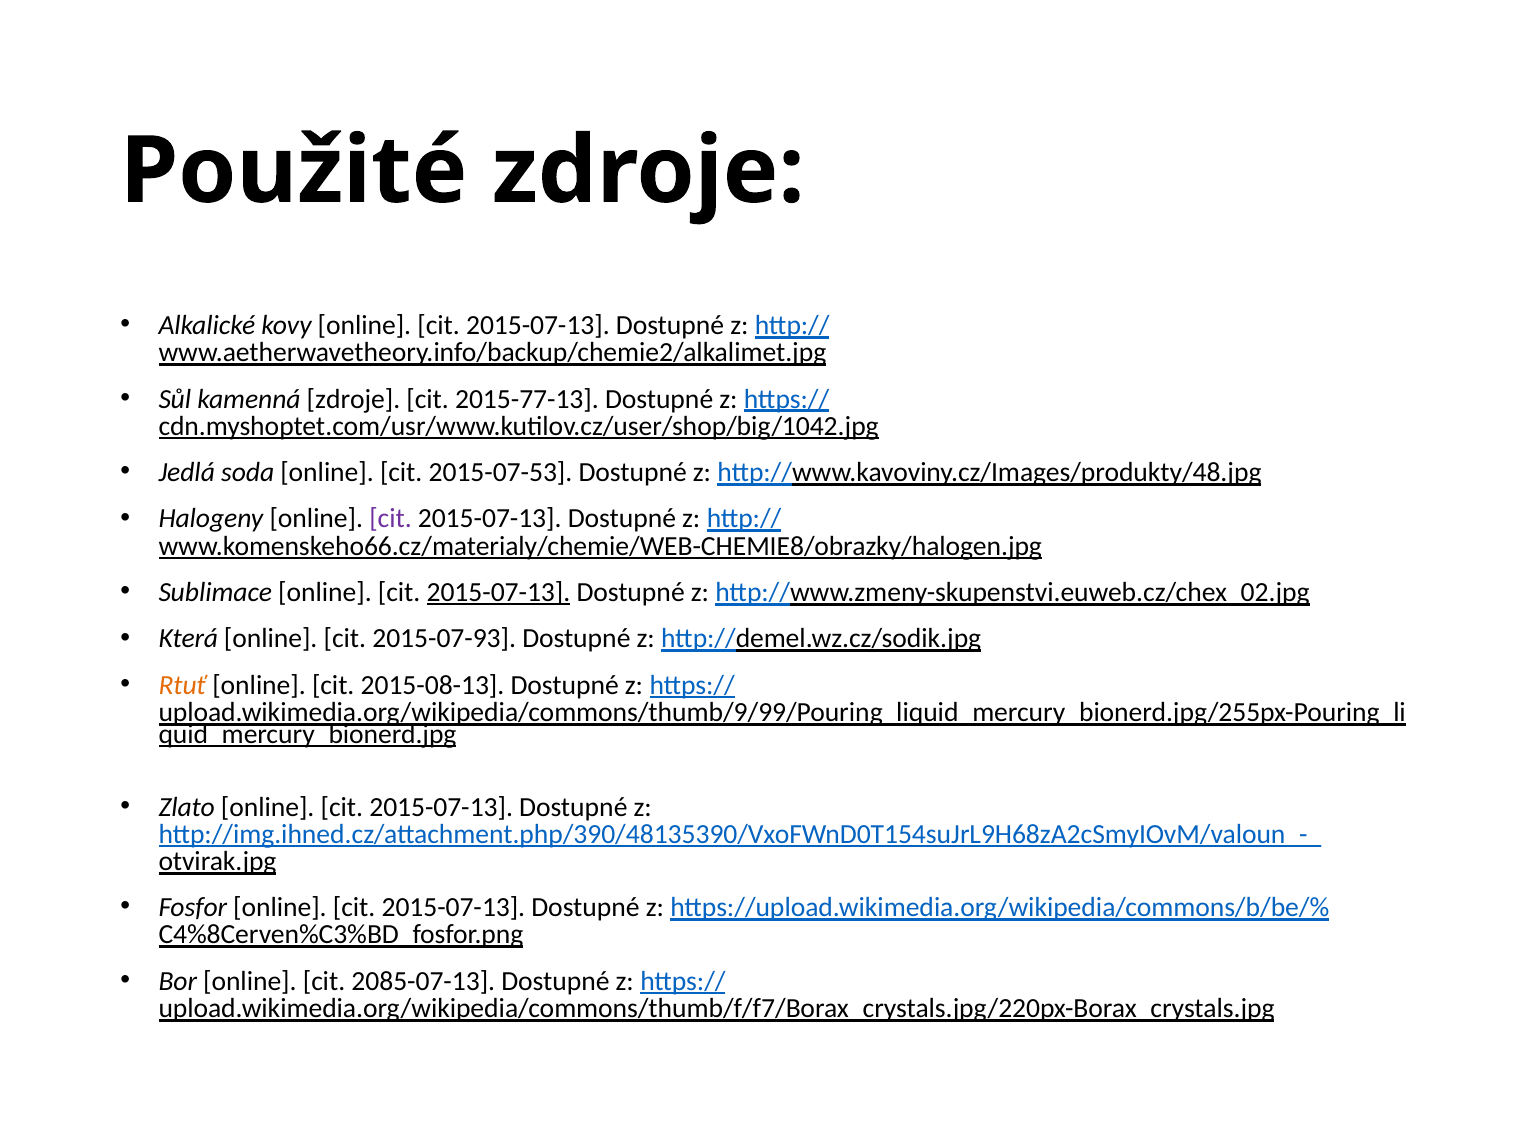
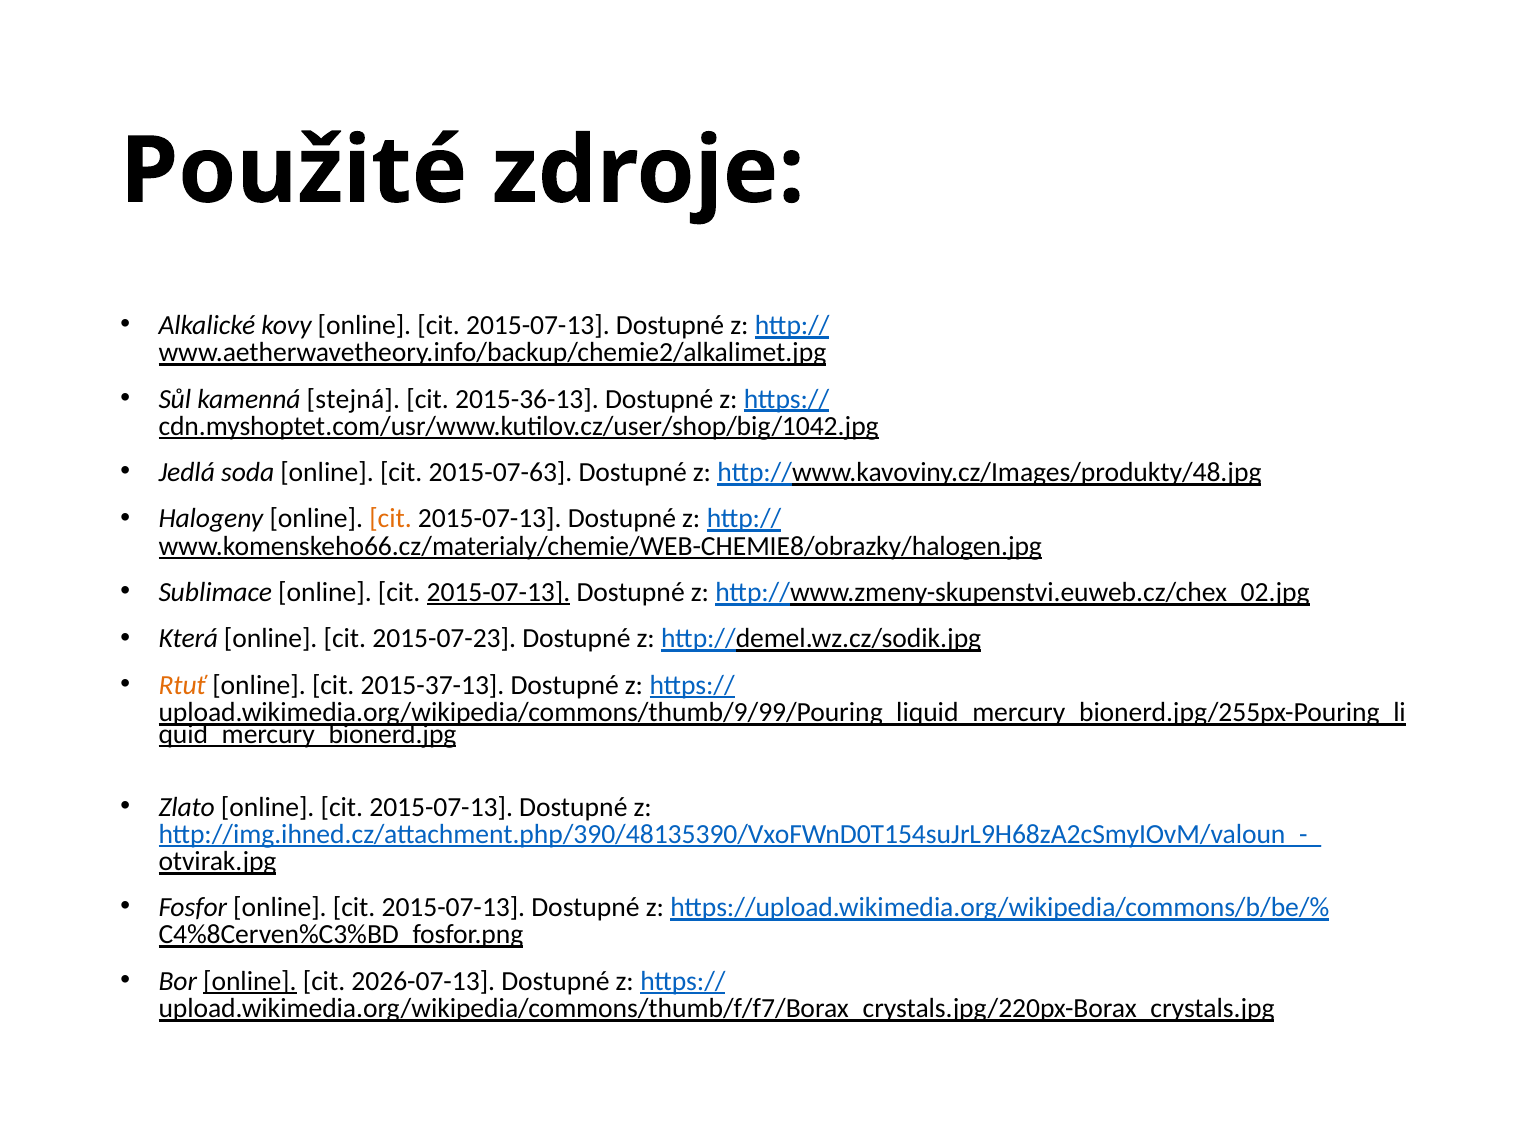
kamenná zdroje: zdroje -> stejná
2015-77-13: 2015-77-13 -> 2015-36-13
2015-07-53: 2015-07-53 -> 2015-07-63
cit at (391, 519) colour: purple -> orange
2015-07-93: 2015-07-93 -> 2015-07-23
2015-08-13: 2015-08-13 -> 2015-37-13
online at (250, 981) underline: none -> present
2085-07-13: 2085-07-13 -> 2026-07-13
